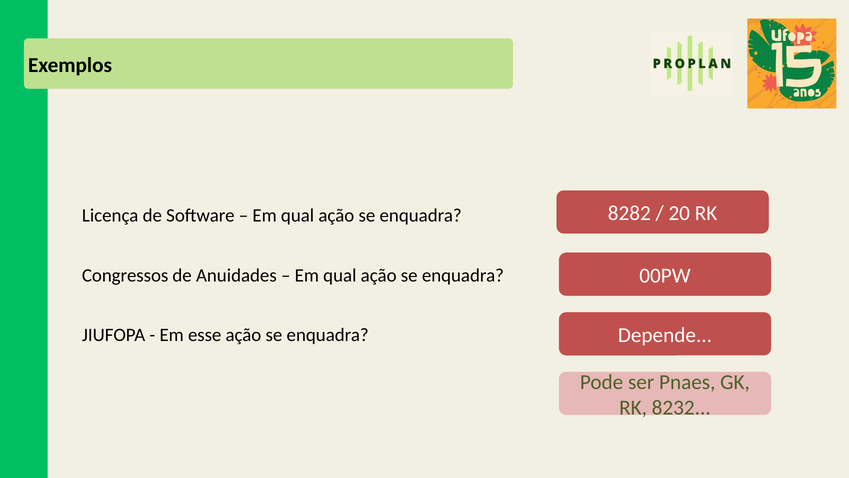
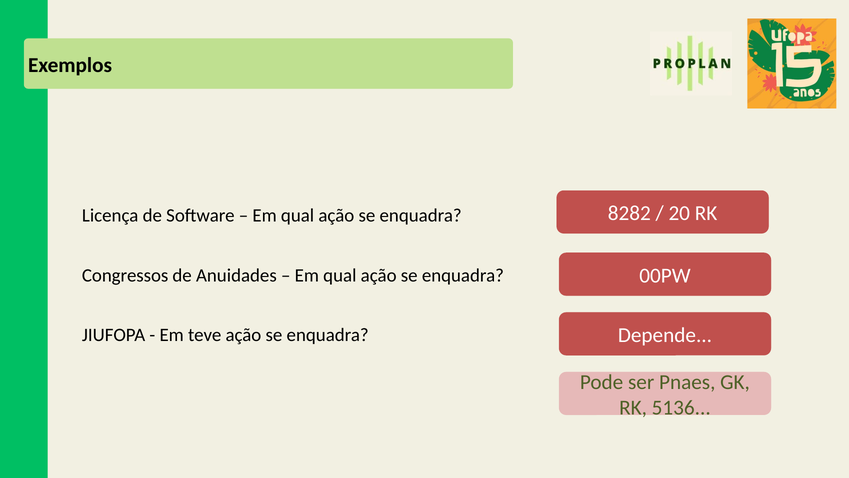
esse: esse -> teve
8232: 8232 -> 5136
